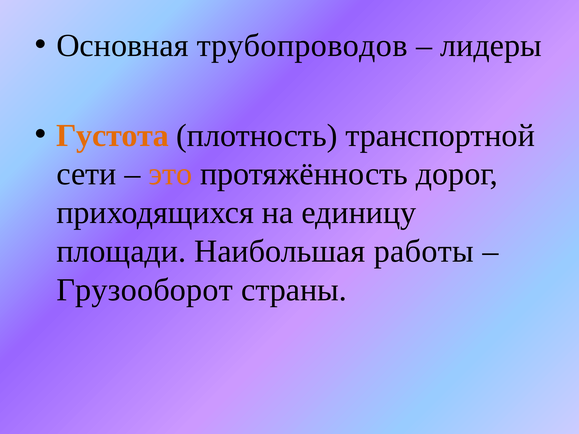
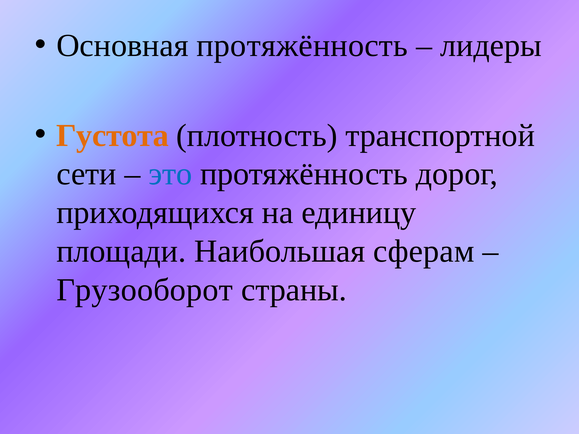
Основная трубопроводов: трубопроводов -> протяжённость
это colour: orange -> blue
работы: работы -> сферам
